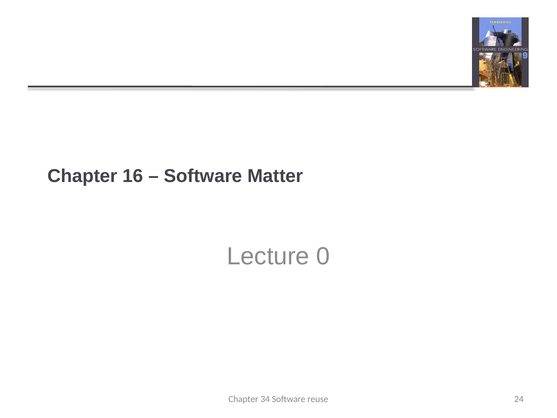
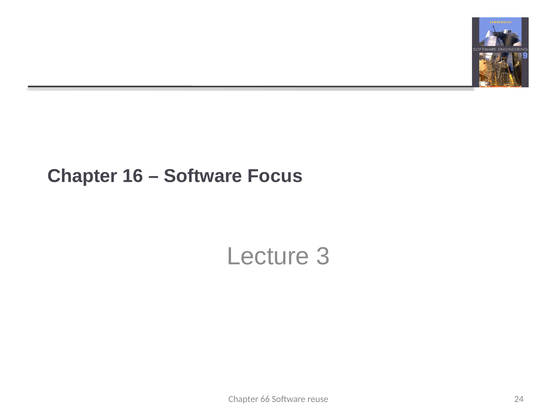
Matter: Matter -> Focus
0: 0 -> 3
34: 34 -> 66
